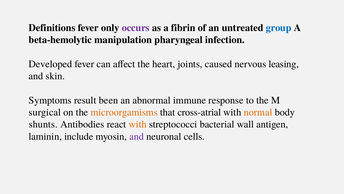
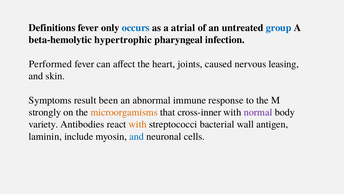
occurs colour: purple -> blue
fibrin: fibrin -> atrial
manipulation: manipulation -> hypertrophic
Developed: Developed -> Performed
surgical: surgical -> strongly
cross-atrial: cross-atrial -> cross-inner
normal colour: orange -> purple
shunts: shunts -> variety
and at (137, 136) colour: purple -> blue
